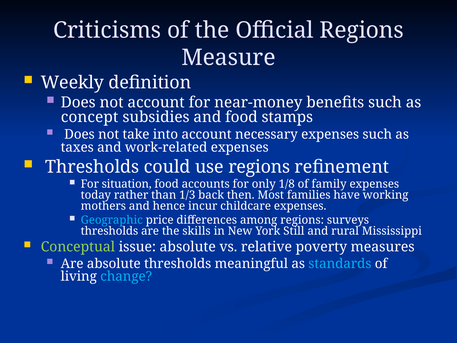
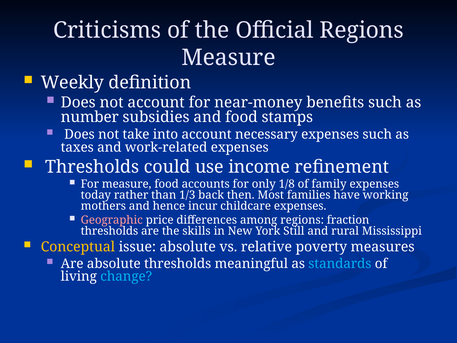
concept: concept -> number
use regions: regions -> income
For situation: situation -> measure
Geographic colour: light blue -> pink
surveys: surveys -> fraction
Conceptual colour: light green -> yellow
